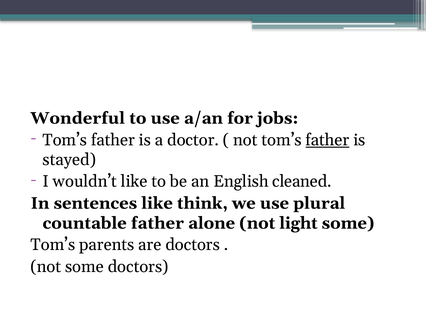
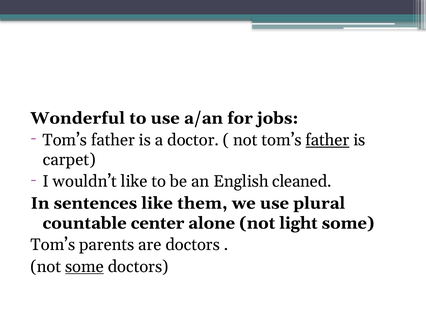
stayed: stayed -> carpet
think: think -> them
countable father: father -> center
some at (84, 266) underline: none -> present
